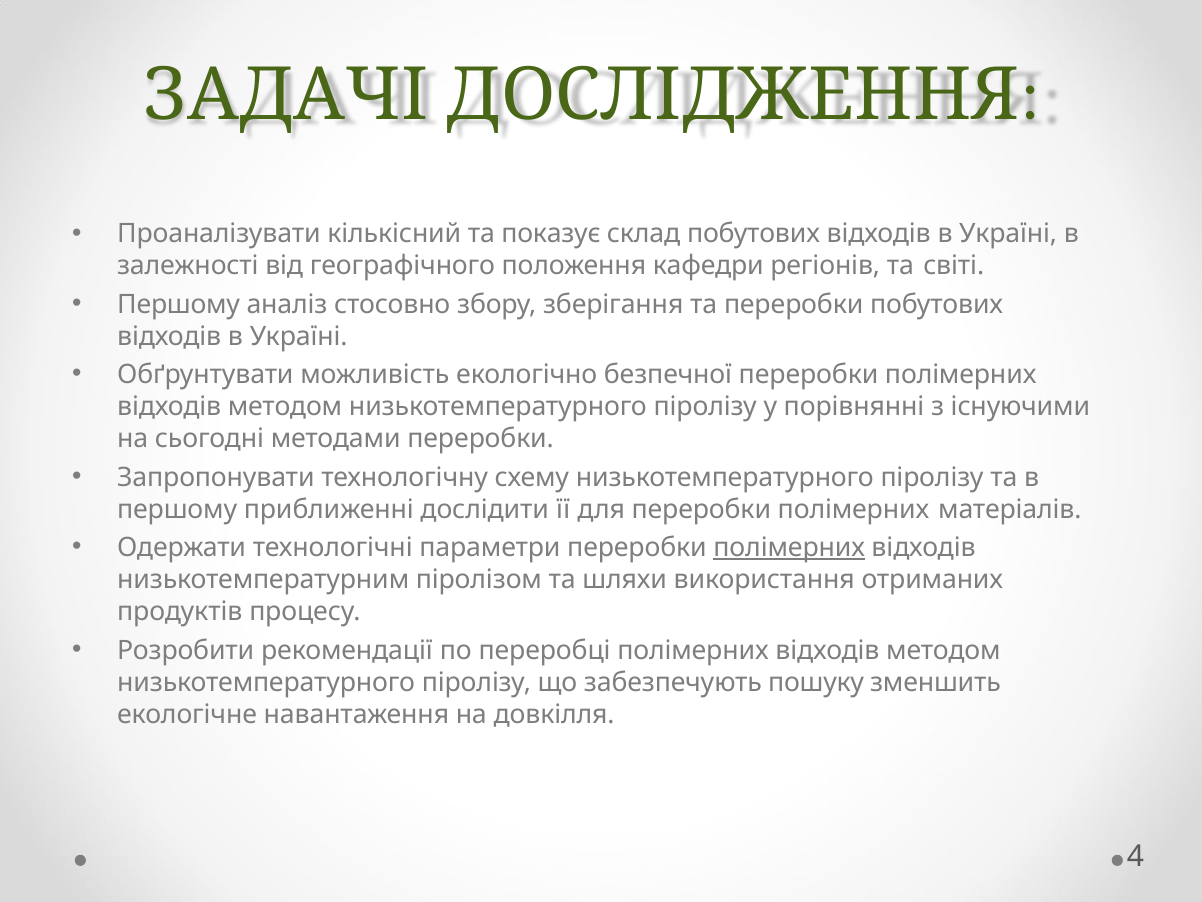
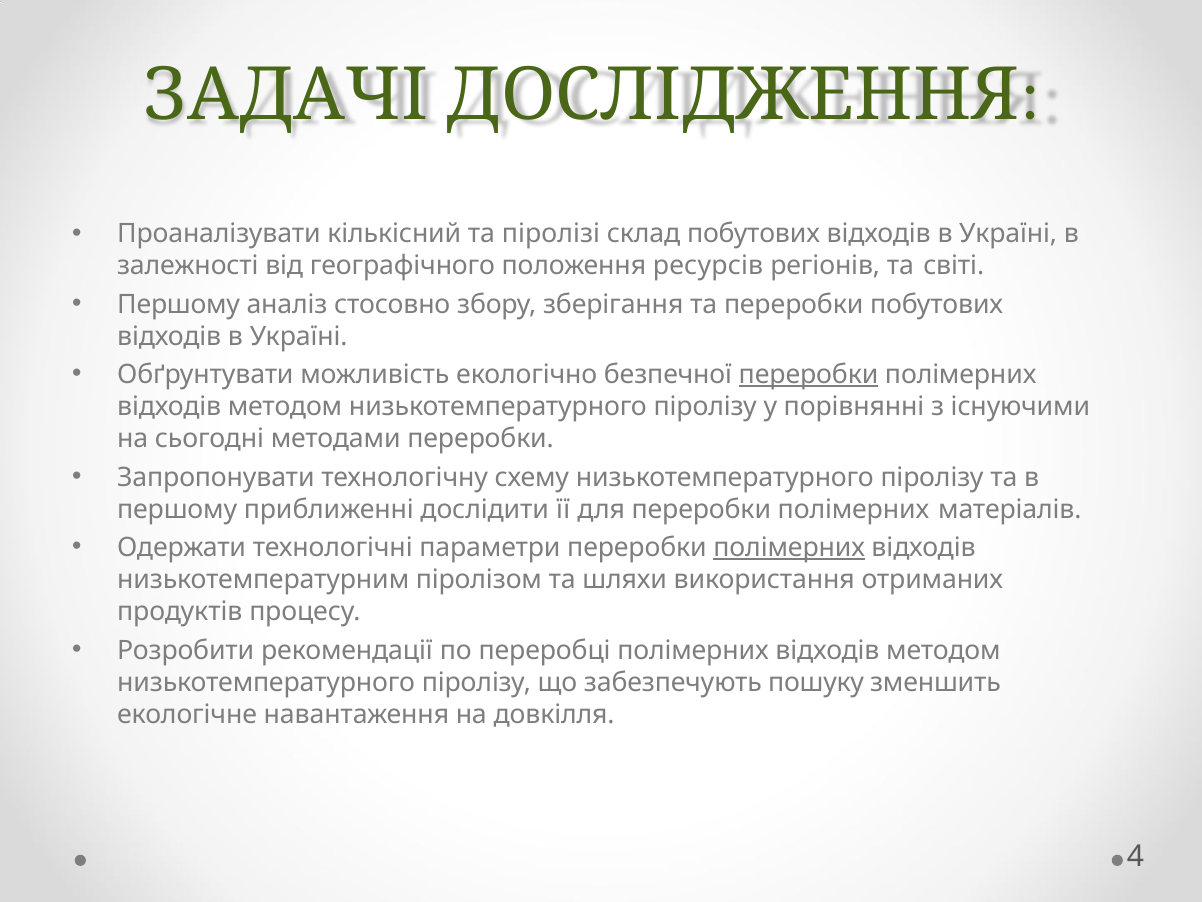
показує: показує -> піролізі
кафедри: кафедри -> ресурсів
переробки at (809, 375) underline: none -> present
